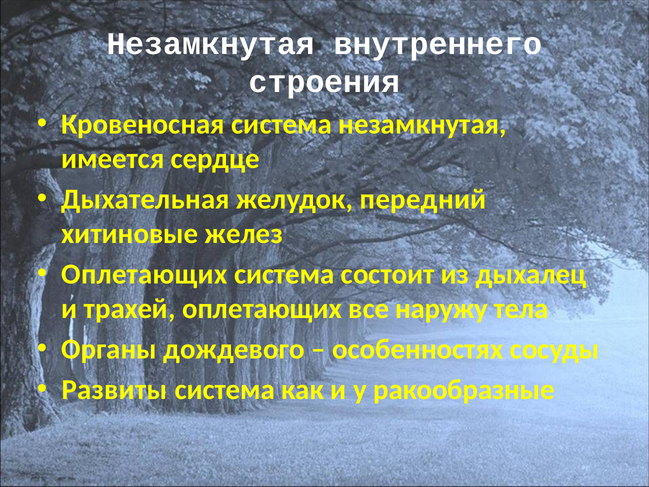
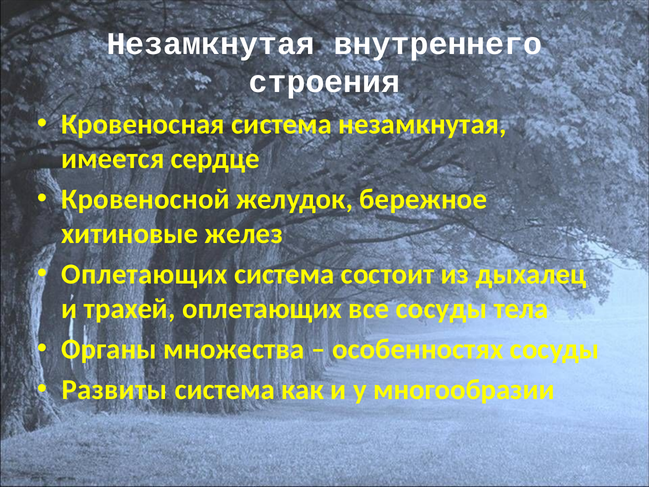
Дыхательная: Дыхательная -> Кровеносной
передний: передний -> бережное
все наружу: наружу -> сосуды
дождевого: дождевого -> множества
ракообразные: ракообразные -> многообразии
